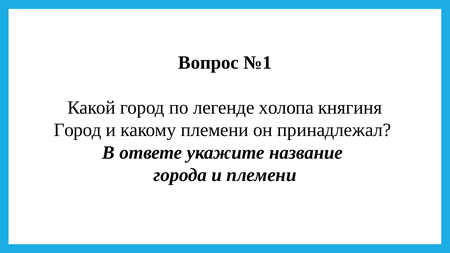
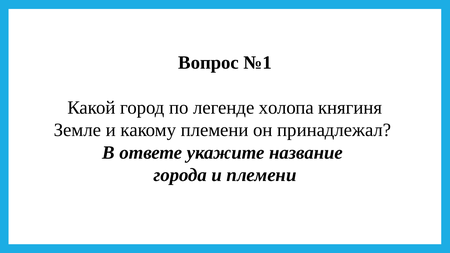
Город at (78, 130): Город -> Земле
